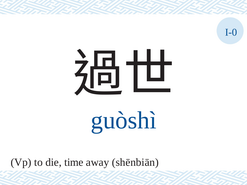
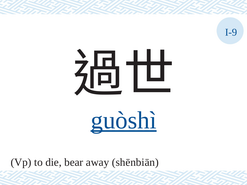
I-0: I-0 -> I-9
guòshì underline: none -> present
time: time -> bear
